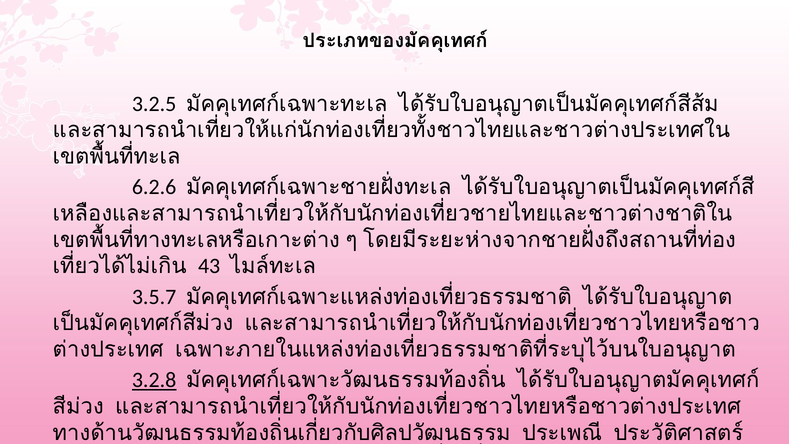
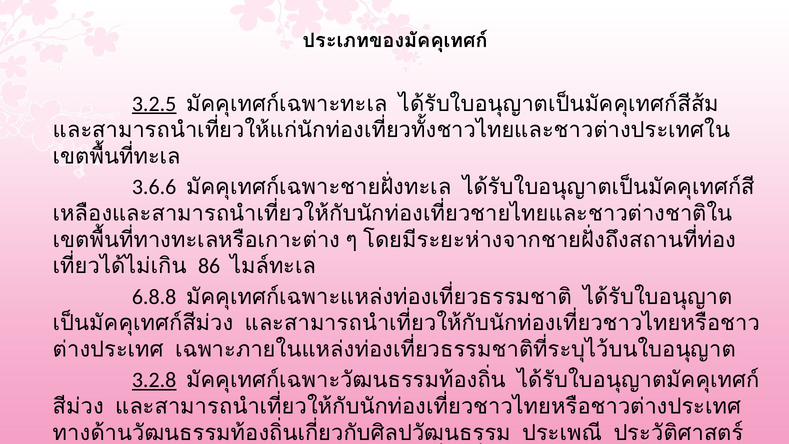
3.2.5 underline: none -> present
6.2.6: 6.2.6 -> 3.6.6
43: 43 -> 86
3.5.7: 3.5.7 -> 6.8.8
